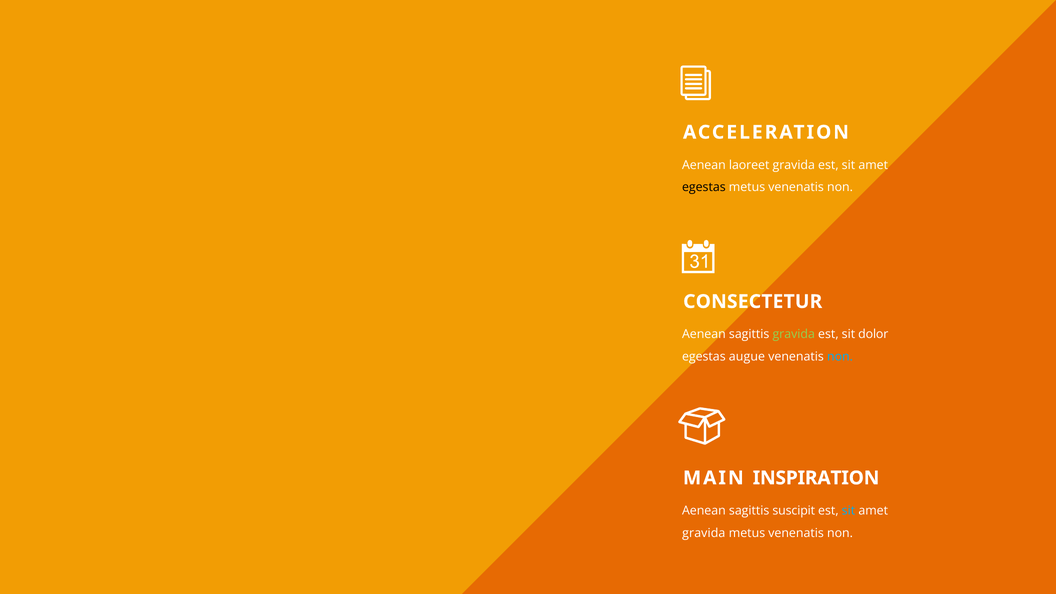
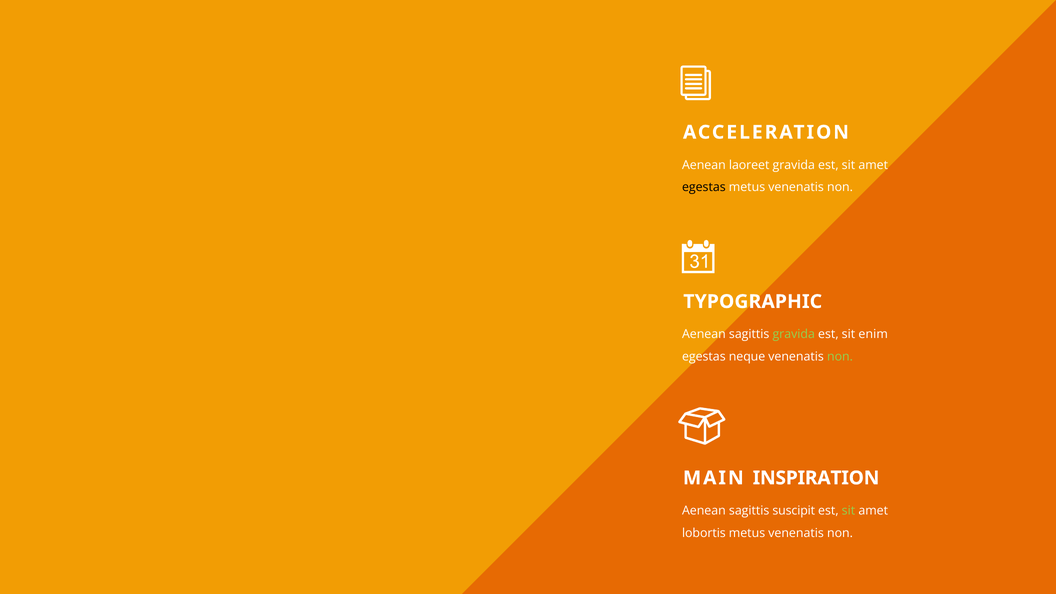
CONSECTETUR: CONSECTETUR -> TYPOGRAPHIC
dolor: dolor -> enim
augue: augue -> neque
non at (840, 357) colour: light blue -> light green
sit at (848, 511) colour: light blue -> light green
gravida at (704, 533): gravida -> lobortis
